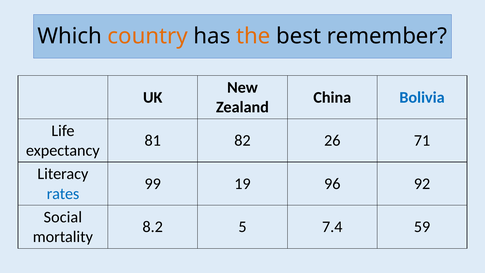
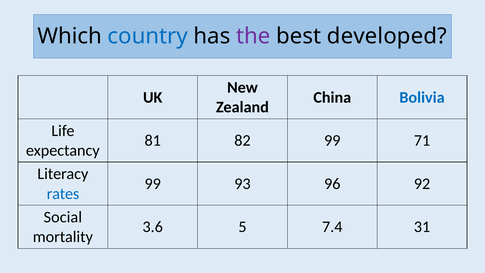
country colour: orange -> blue
the colour: orange -> purple
remember: remember -> developed
82 26: 26 -> 99
19: 19 -> 93
8.2: 8.2 -> 3.6
59: 59 -> 31
